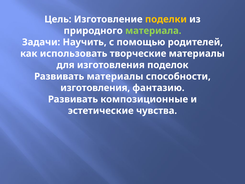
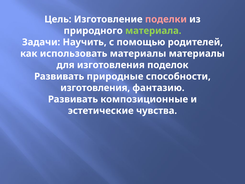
поделки colour: yellow -> pink
использовать творческие: творческие -> материалы
Развивать материалы: материалы -> природные
